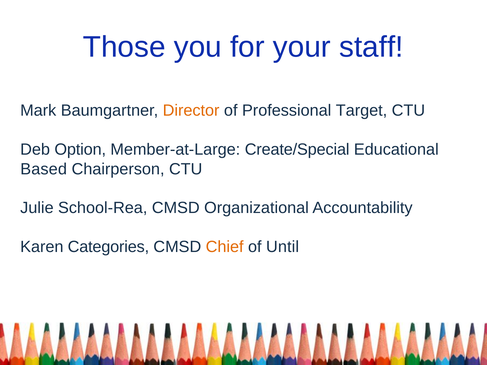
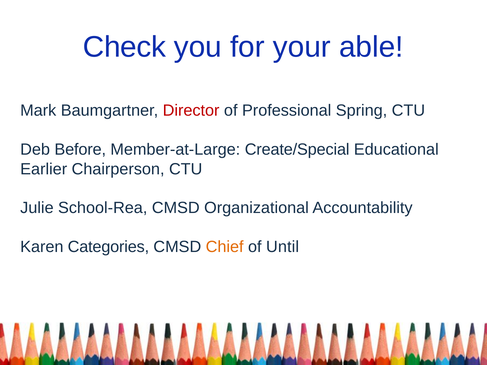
Those: Those -> Check
staff: staff -> able
Director colour: orange -> red
Target: Target -> Spring
Option: Option -> Before
Based: Based -> Earlier
